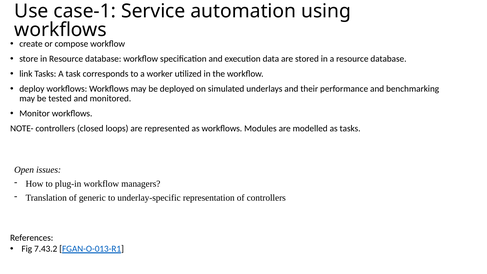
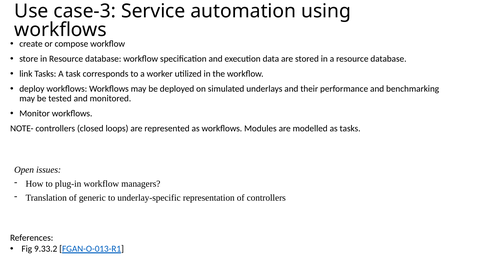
case-1: case-1 -> case-3
7.43.2: 7.43.2 -> 9.33.2
